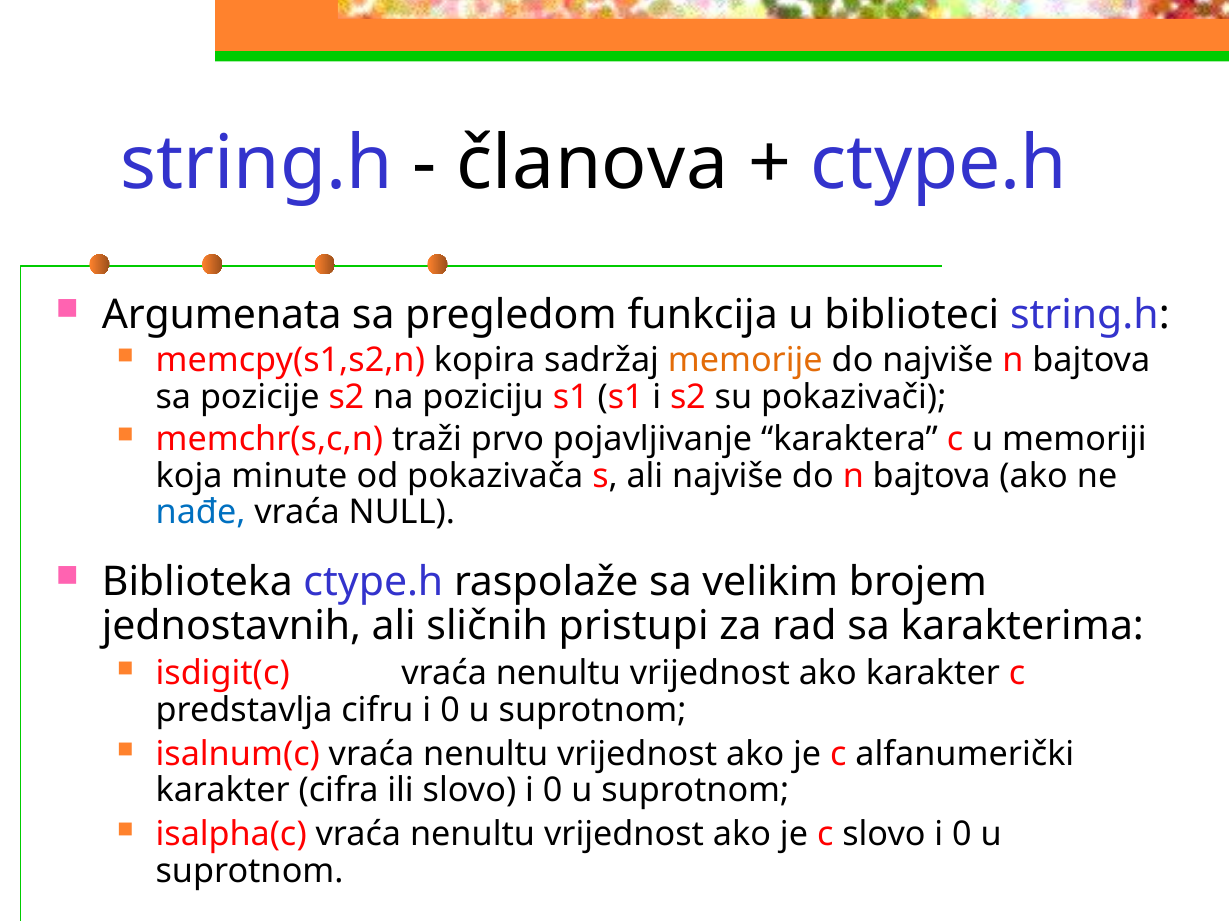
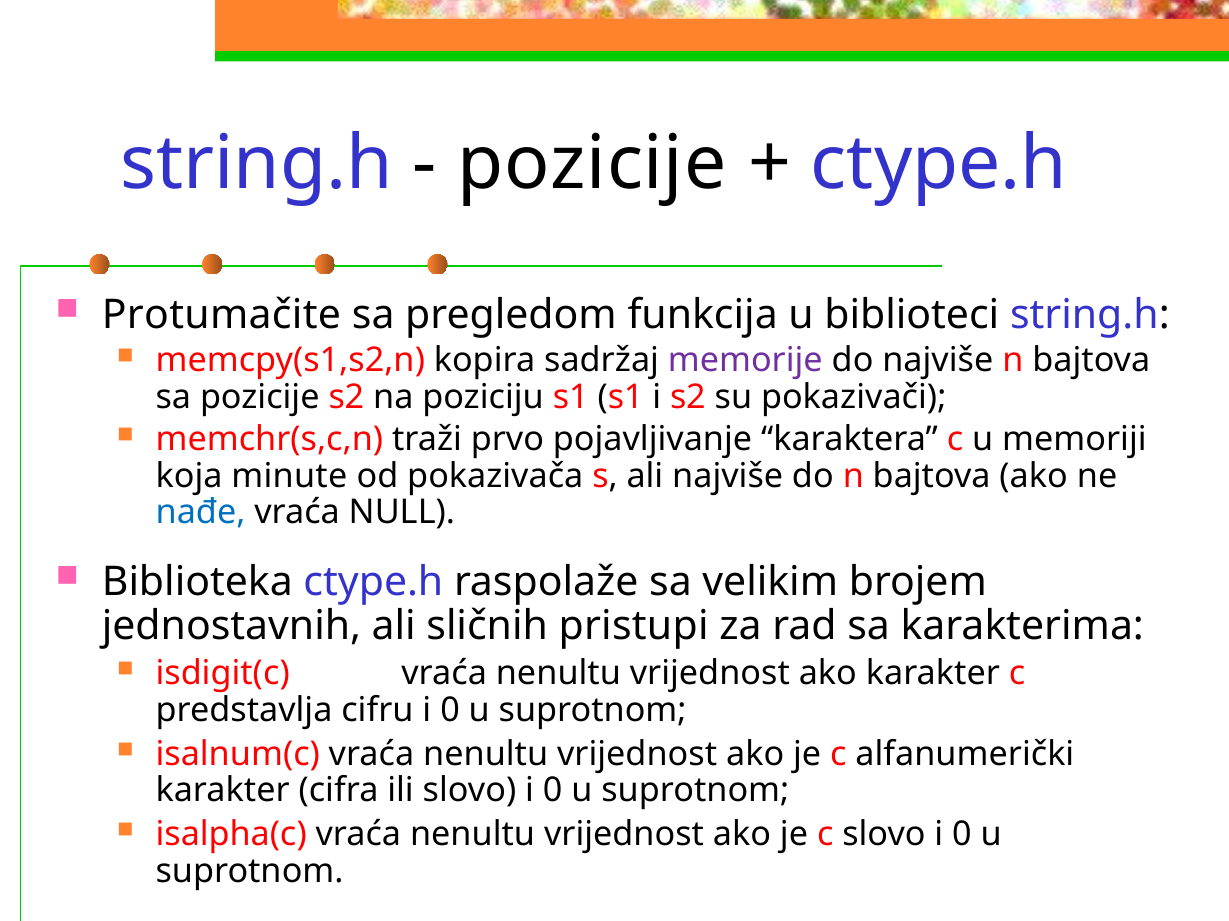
članova at (592, 164): članova -> pozicije
Argumenata: Argumenata -> Protumačite
memorije colour: orange -> purple
